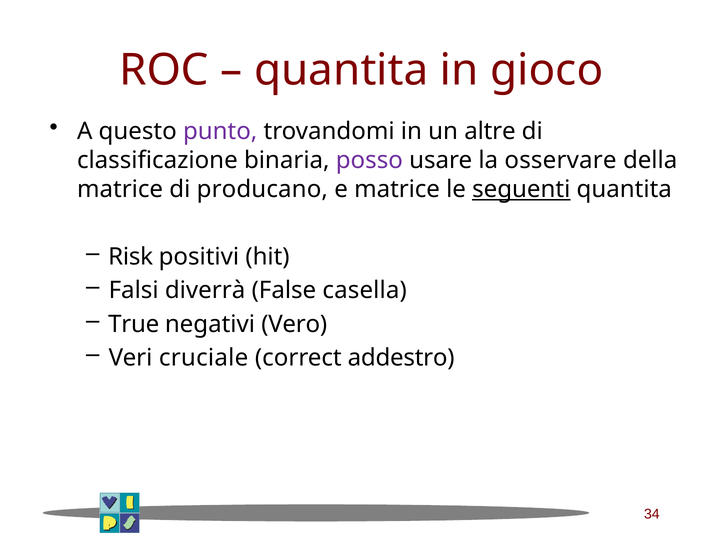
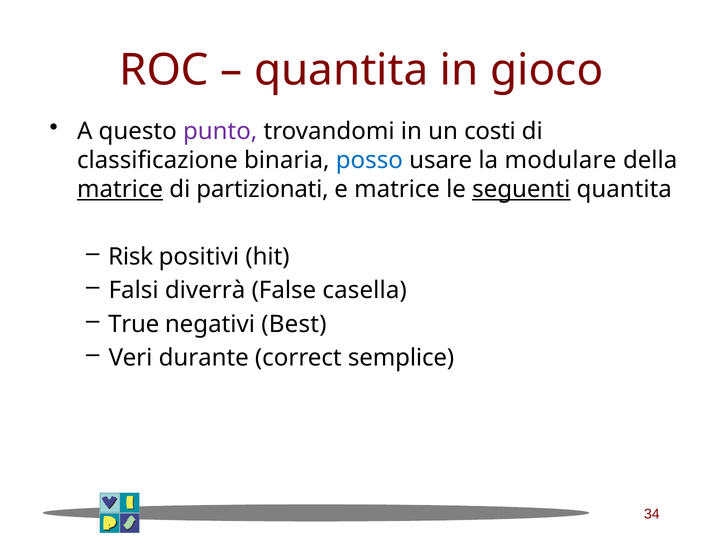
altre: altre -> costi
posso colour: purple -> blue
osservare: osservare -> modulare
matrice at (120, 189) underline: none -> present
producano: producano -> partizionati
Vero: Vero -> Best
cruciale: cruciale -> durante
addestro: addestro -> semplice
